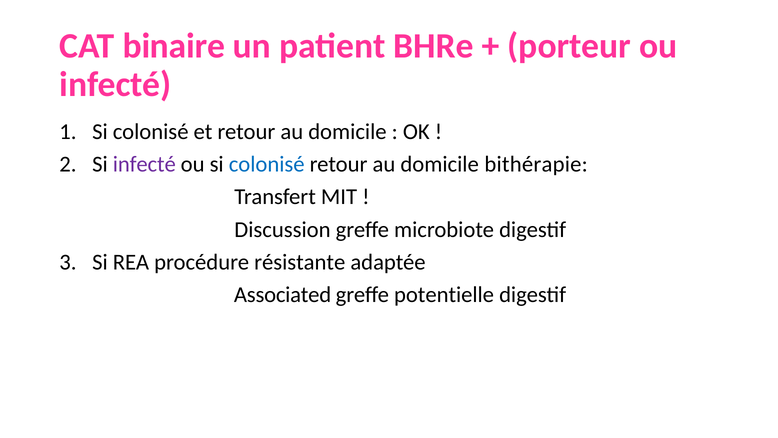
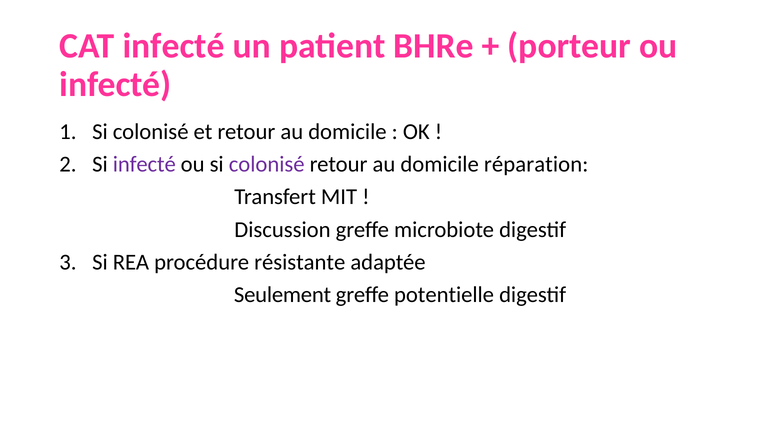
CAT binaire: binaire -> infecté
colonisé at (267, 164) colour: blue -> purple
bithérapie: bithérapie -> réparation
Associated: Associated -> Seulement
